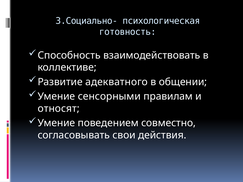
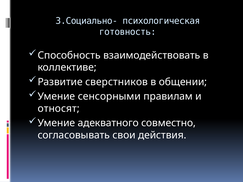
адекватного: адекватного -> сверстников
поведением: поведением -> адекватного
